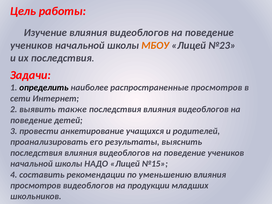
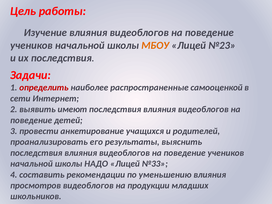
определить colour: black -> red
распространенные просмотров: просмотров -> самооценкой
также: также -> имеют
№15: №15 -> №33
